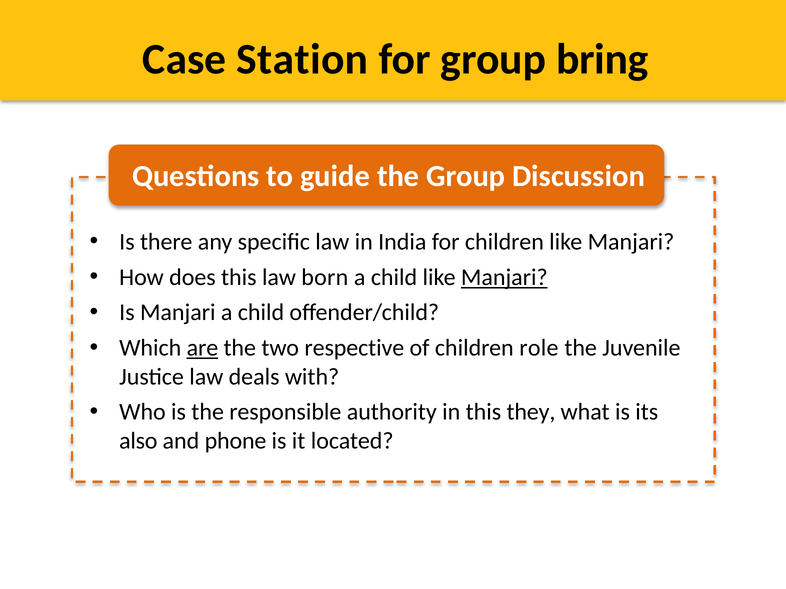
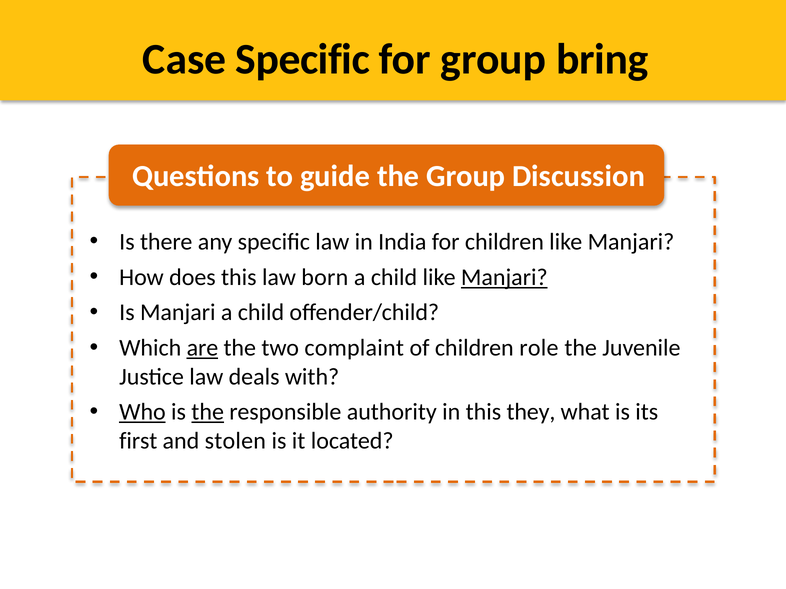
Case Station: Station -> Specific
respective: respective -> complaint
Who underline: none -> present
the at (208, 412) underline: none -> present
also: also -> first
phone: phone -> stolen
